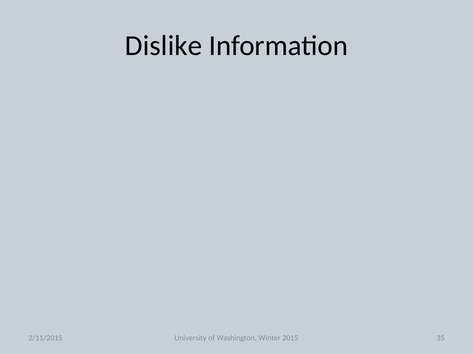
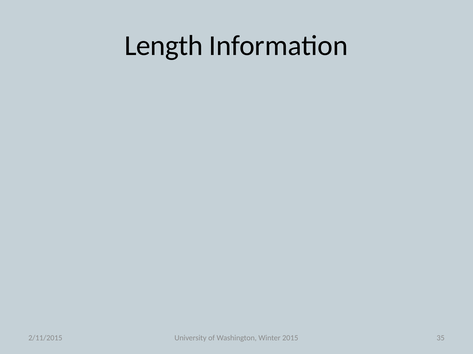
Dislike: Dislike -> Length
